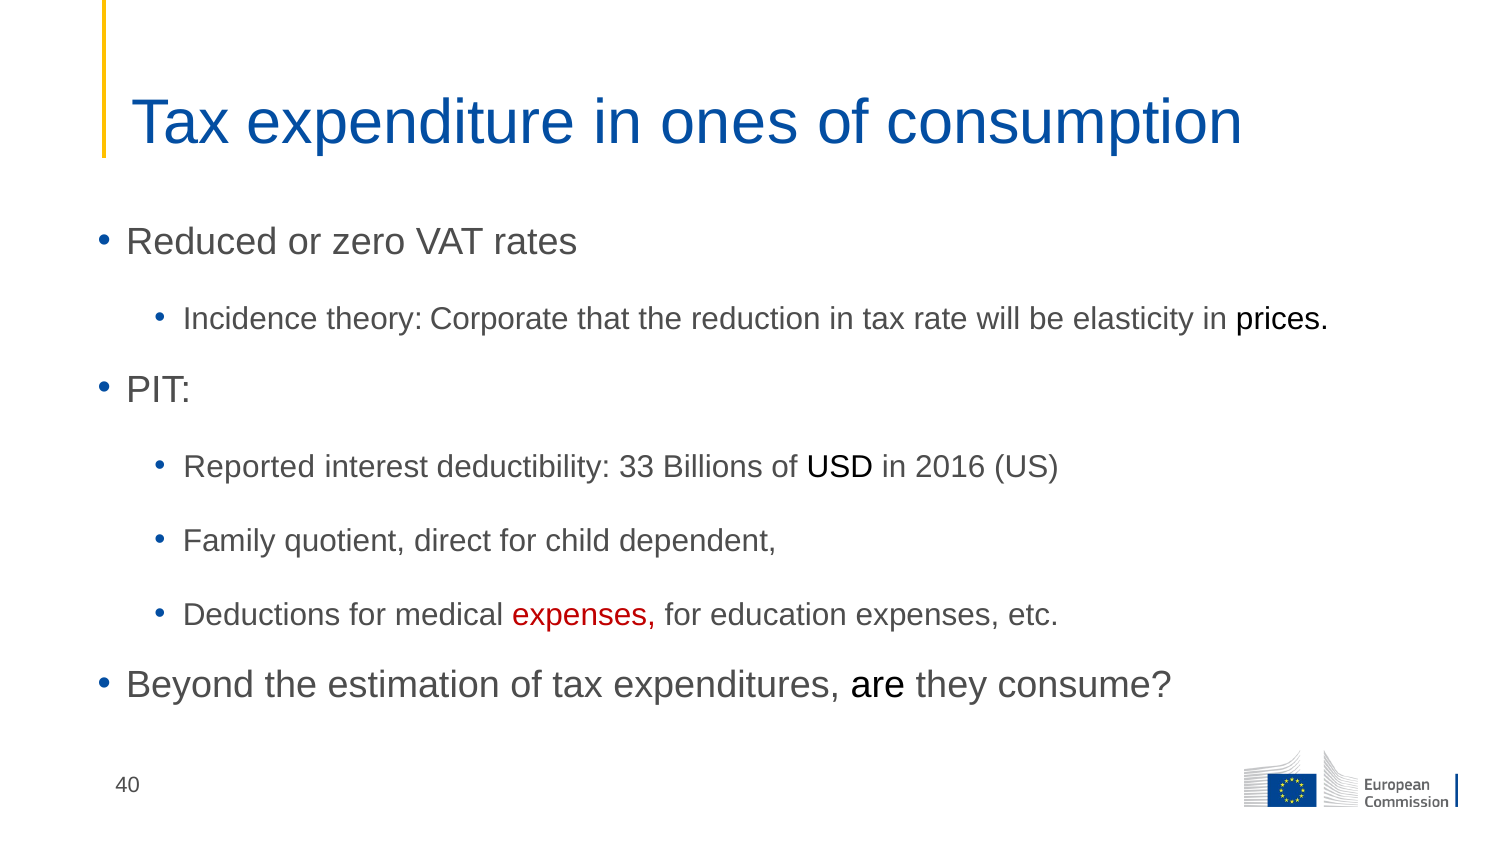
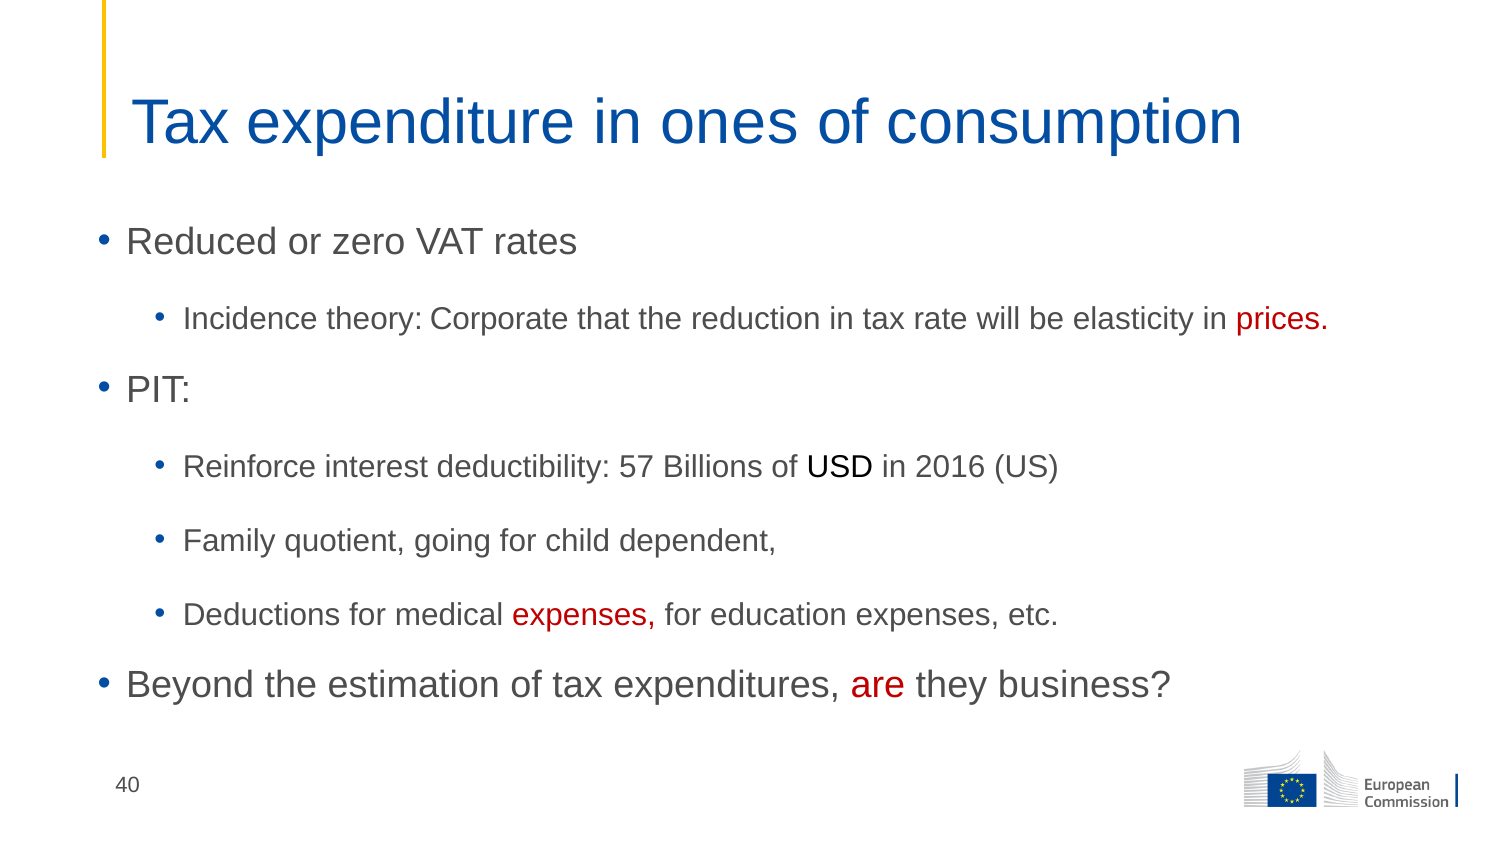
prices colour: black -> red
Reported: Reported -> Reinforce
33: 33 -> 57
direct: direct -> going
are colour: black -> red
consume: consume -> business
